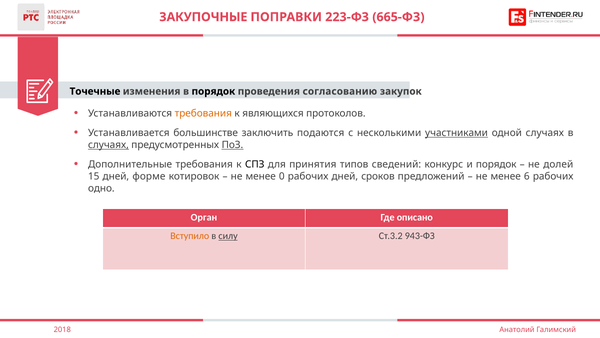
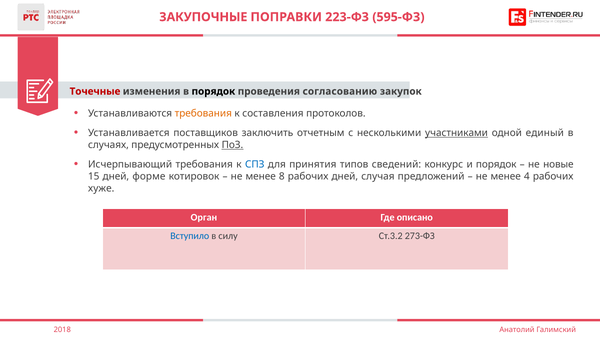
665-ФЗ: 665-ФЗ -> 595-ФЗ
Точечные colour: black -> red
являющихся: являющихся -> составления
большинстве: большинстве -> поставщиков
подаются: подаются -> отчетным
одной случаях: случаях -> единый
случаях at (108, 145) underline: present -> none
Дополнительные: Дополнительные -> Исчерпывающий
СПЗ colour: black -> blue
долей: долей -> новые
0: 0 -> 8
сроков: сроков -> случая
6: 6 -> 4
одно: одно -> хуже
Вступило colour: orange -> blue
силу underline: present -> none
943-ФЗ: 943-ФЗ -> 273-ФЗ
